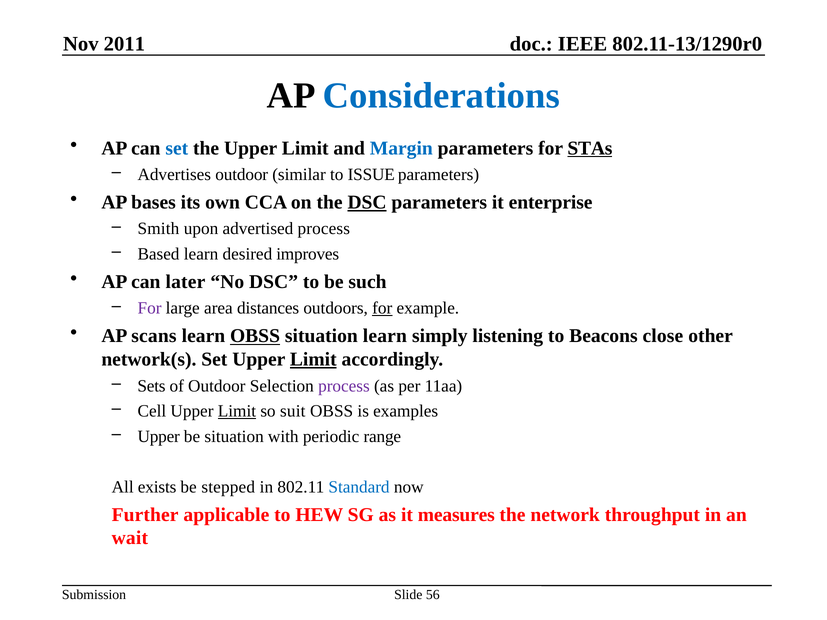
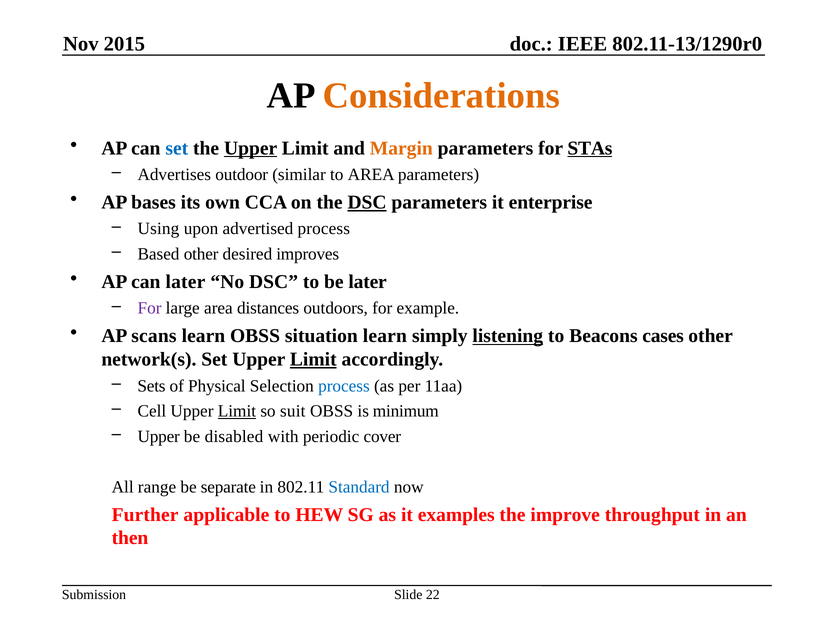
2011: 2011 -> 2015
Considerations colour: blue -> orange
Upper at (251, 148) underline: none -> present
Margin colour: blue -> orange
to ISSUE: ISSUE -> AREA
Smith at (158, 229): Smith -> Using
Based learn: learn -> other
be such: such -> later
for at (382, 308) underline: present -> none
OBSS at (255, 336) underline: present -> none
listening underline: none -> present
close: close -> cases
of Outdoor: Outdoor -> Physical
process at (344, 386) colour: purple -> blue
examples: examples -> minimum
be situation: situation -> disabled
range: range -> cover
exists: exists -> range
stepped: stepped -> separate
measures: measures -> examples
network: network -> improve
wait: wait -> then
56: 56 -> 22
